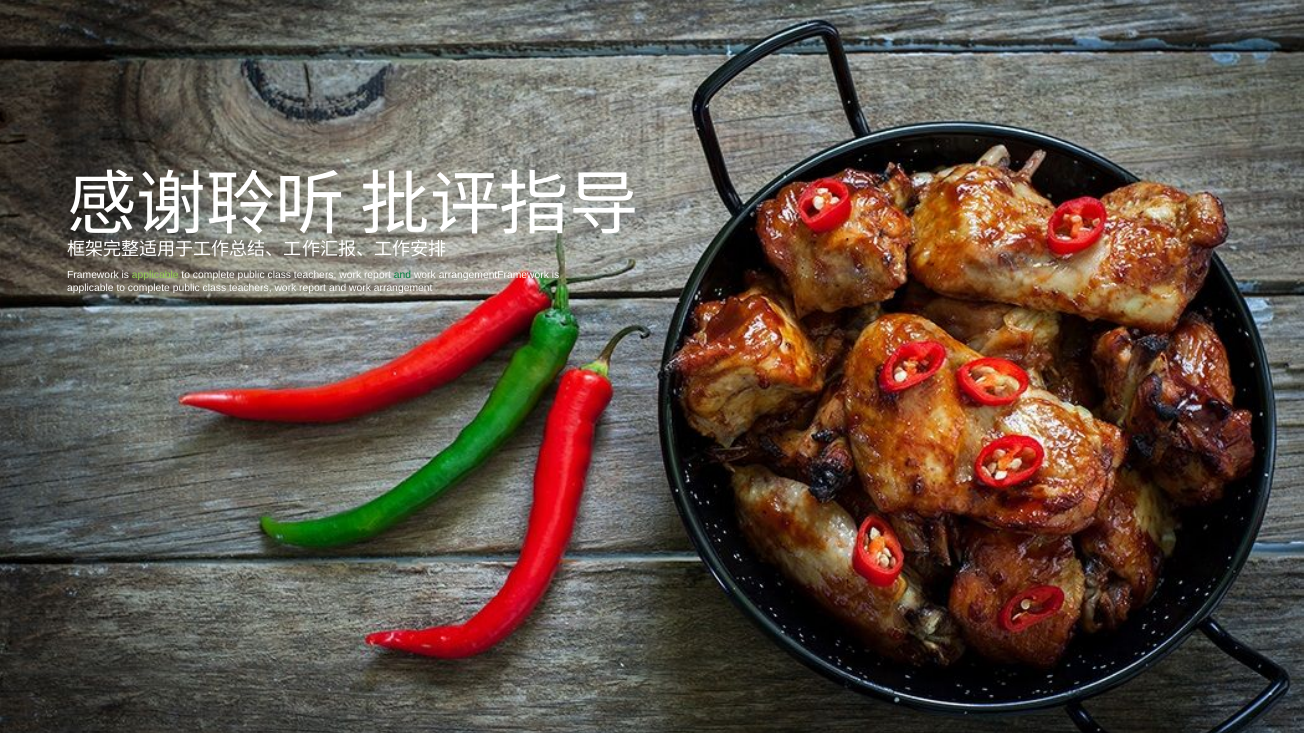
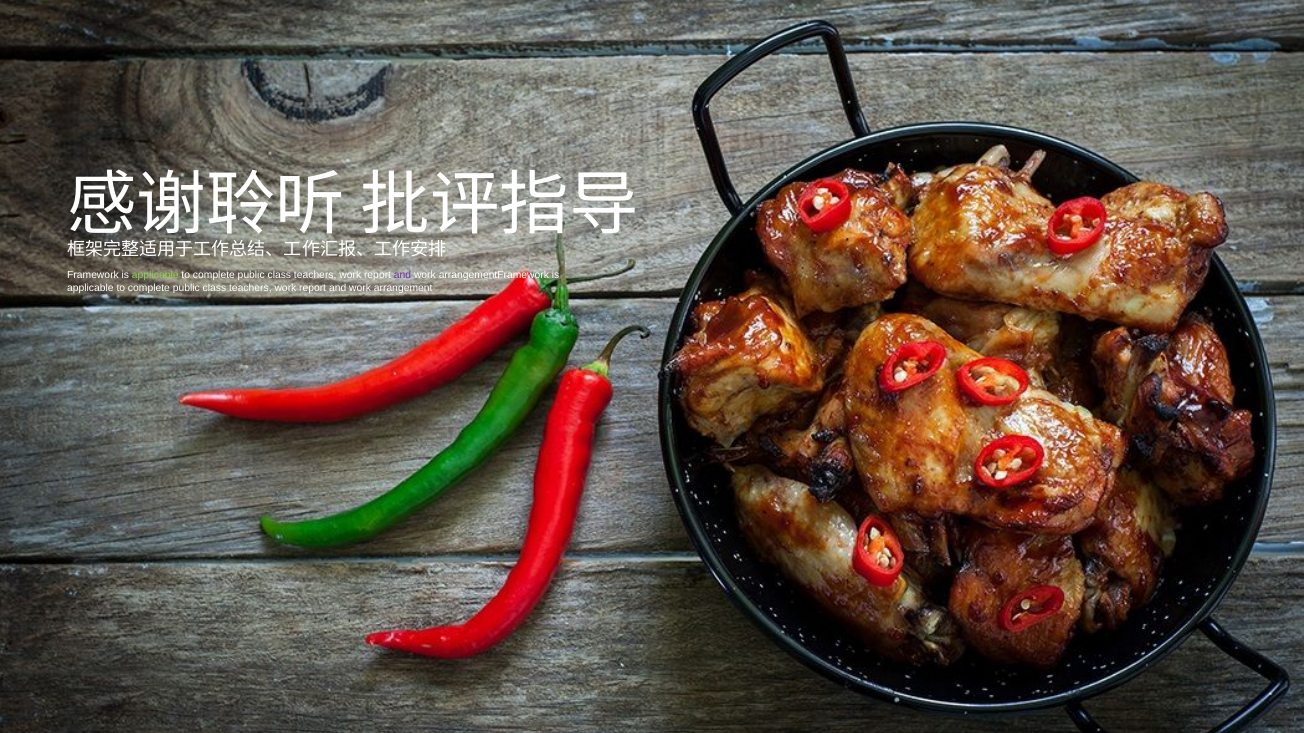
and at (402, 276) colour: green -> purple
